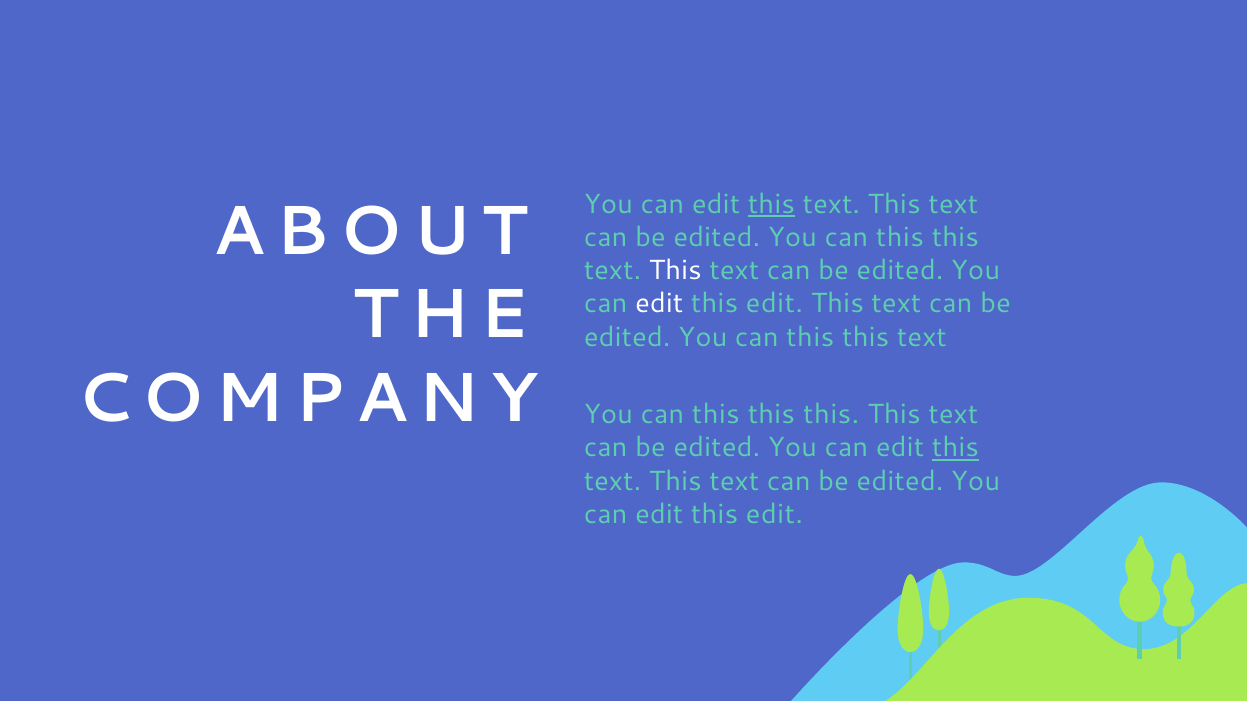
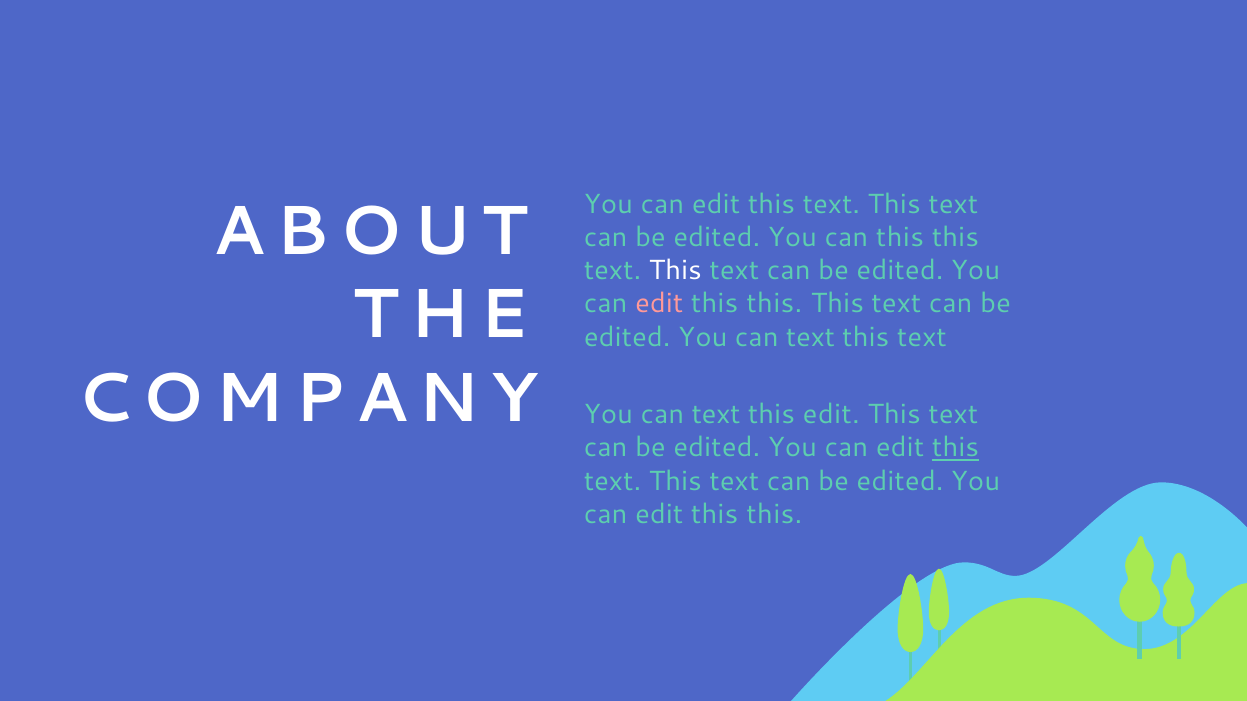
this at (771, 204) underline: present -> none
edit at (659, 304) colour: white -> pink
edit at (774, 304): edit -> this
this at (810, 337): this -> text
this at (716, 415): this -> text
this at (831, 415): this -> edit
edit at (774, 515): edit -> this
